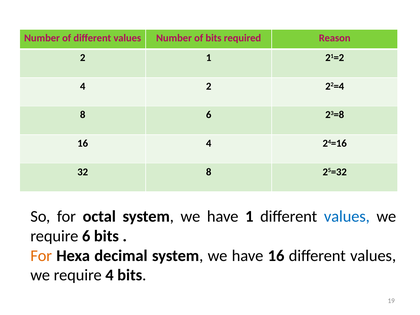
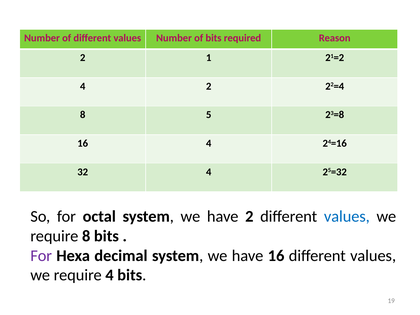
8 6: 6 -> 5
32 8: 8 -> 4
have 1: 1 -> 2
require 6: 6 -> 8
For at (41, 256) colour: orange -> purple
